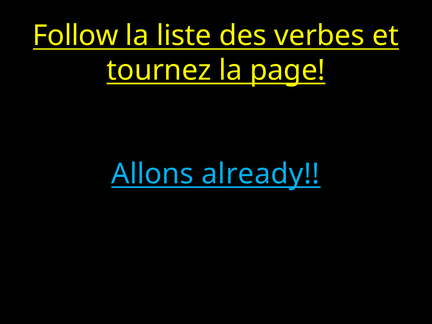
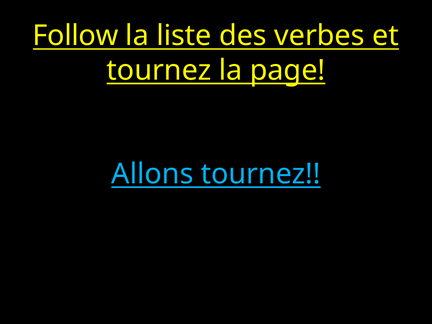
Allons already: already -> tournez
